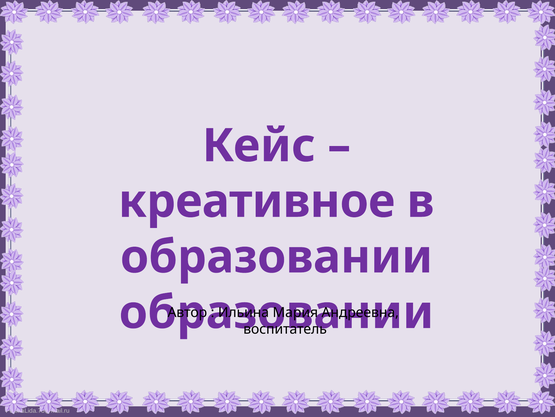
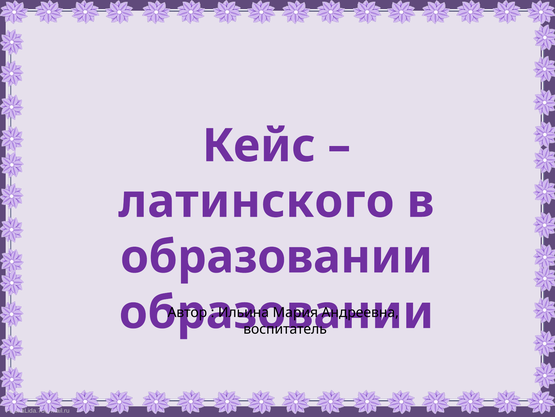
креативное: креативное -> латинского
